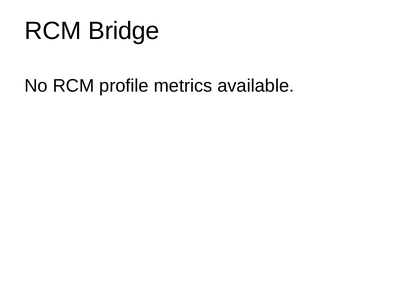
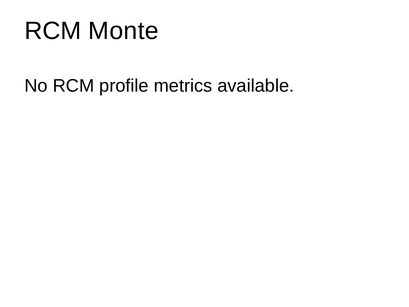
Bridge: Bridge -> Monte
